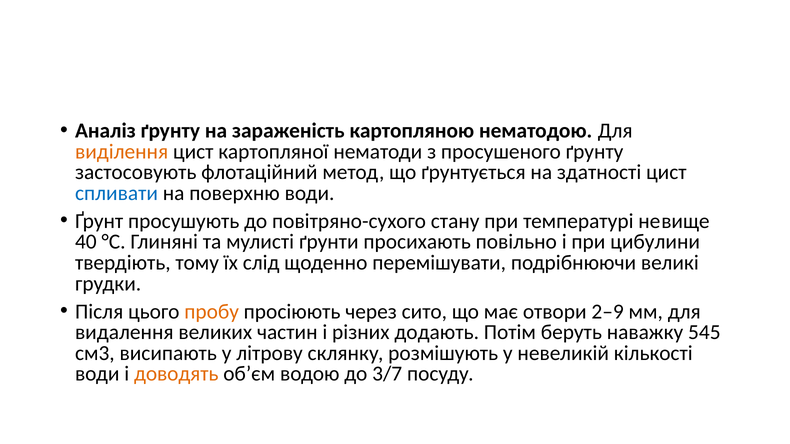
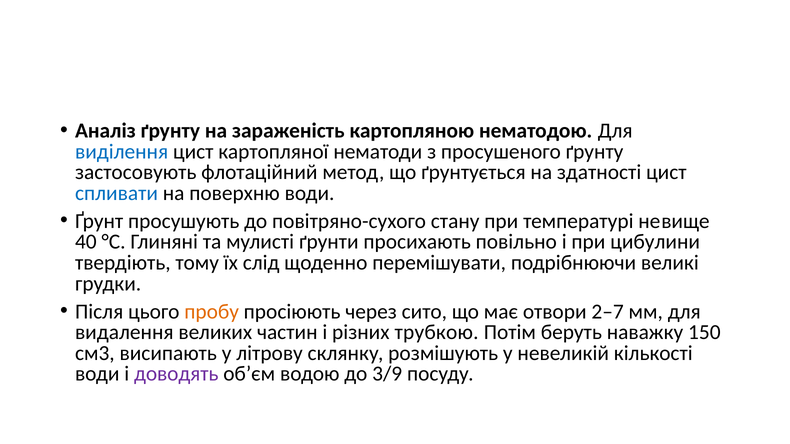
виділення colour: orange -> blue
2–9: 2–9 -> 2–7
додають: додають -> трубкою
545: 545 -> 150
доводять colour: orange -> purple
3/7: 3/7 -> 3/9
